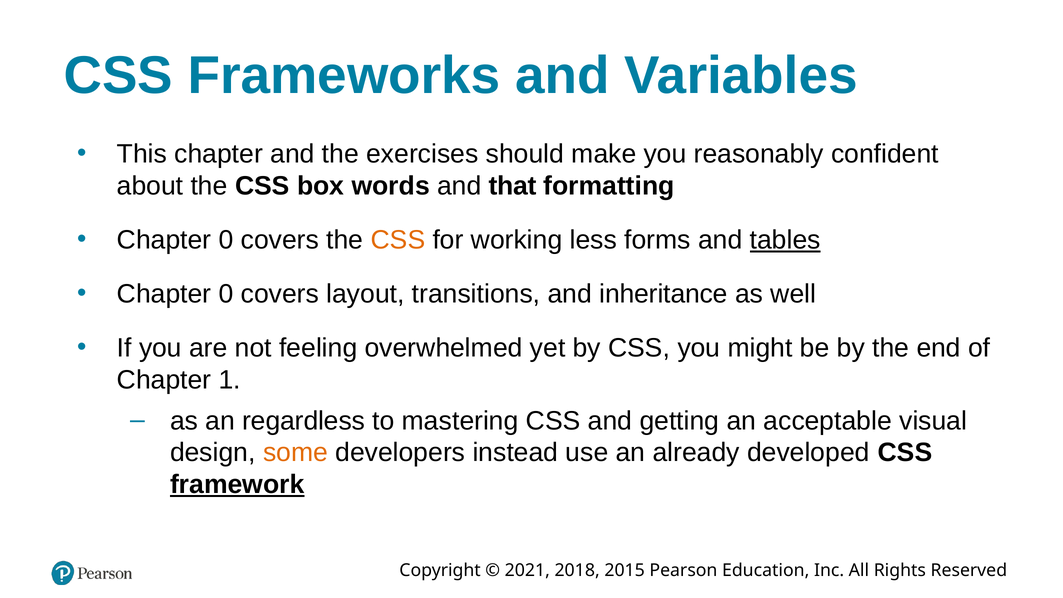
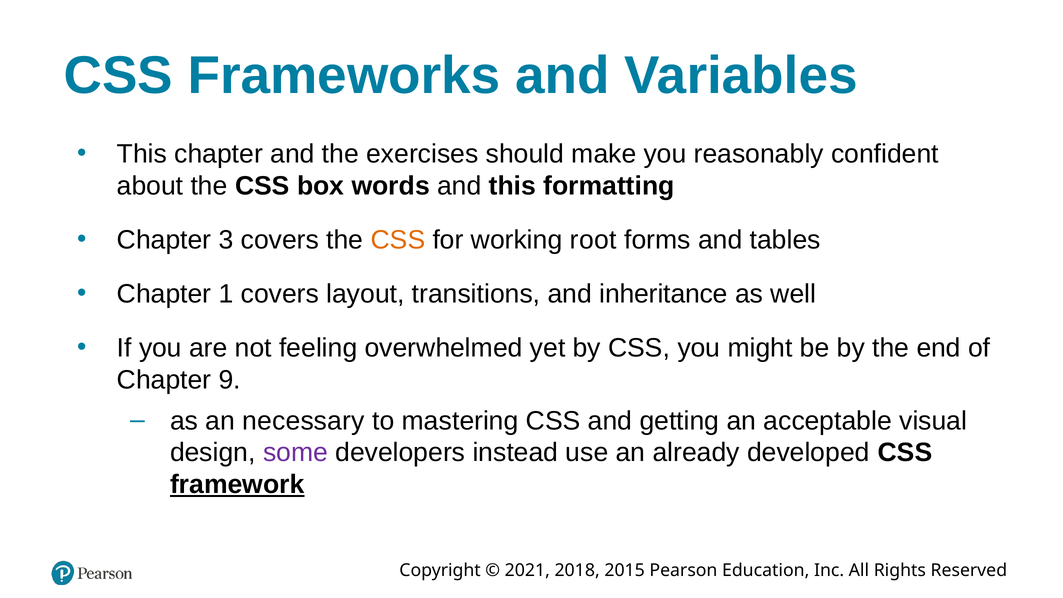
and that: that -> this
0 at (226, 240): 0 -> 3
less: less -> root
tables underline: present -> none
0 at (226, 294): 0 -> 1
1: 1 -> 9
regardless: regardless -> necessary
some colour: orange -> purple
